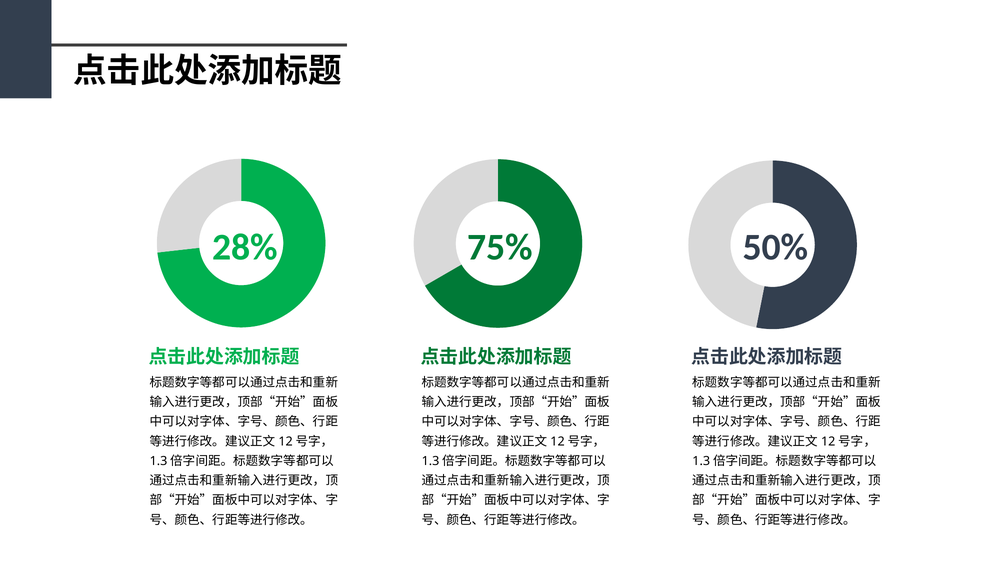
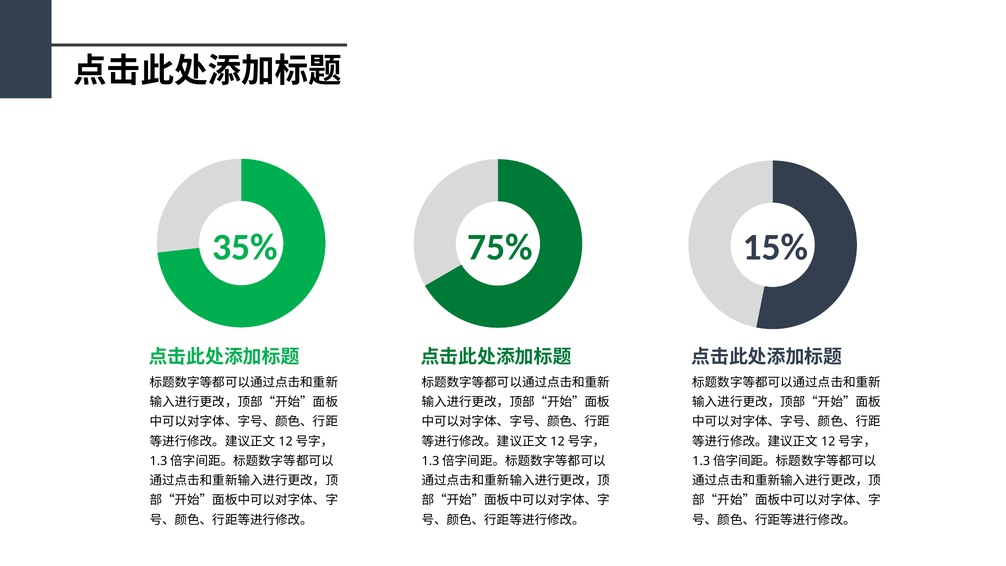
28%: 28% -> 35%
50%: 50% -> 15%
